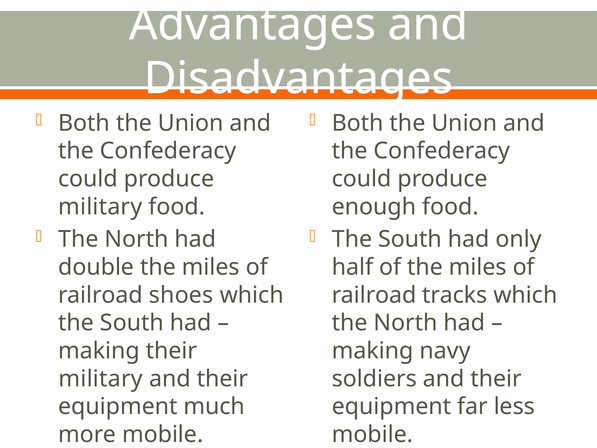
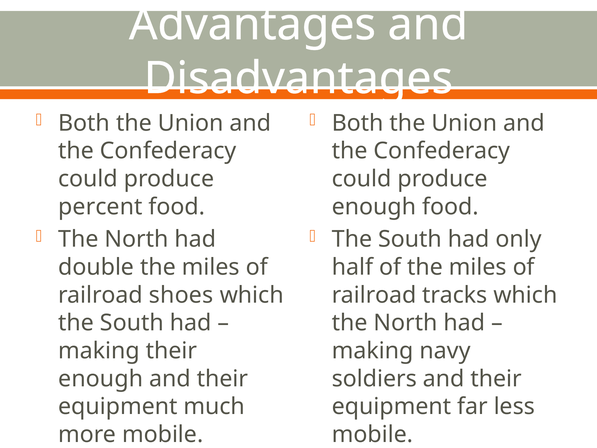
military at (100, 207): military -> percent
military at (101, 379): military -> enough
